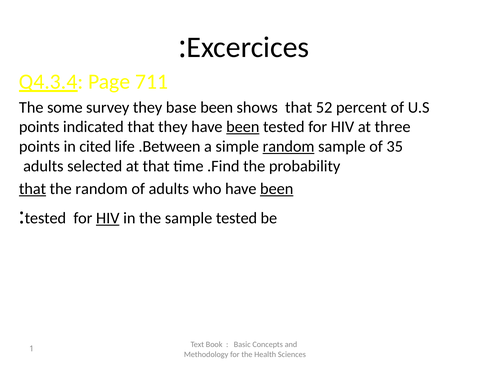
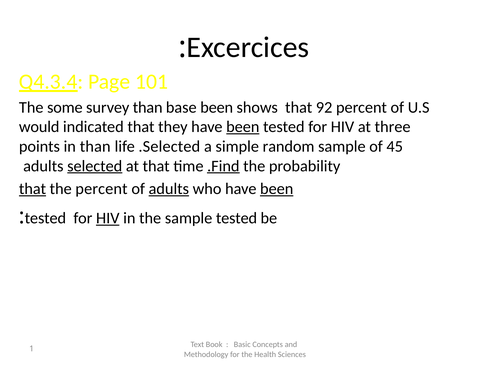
711: 711 -> 101
survey they: they -> than
52: 52 -> 92
points at (39, 127): points -> would
in cited: cited -> than
.Between: .Between -> .Selected
random at (289, 146) underline: present -> none
35: 35 -> 45
selected underline: none -> present
.Find underline: none -> present
the random: random -> percent
adults at (169, 189) underline: none -> present
